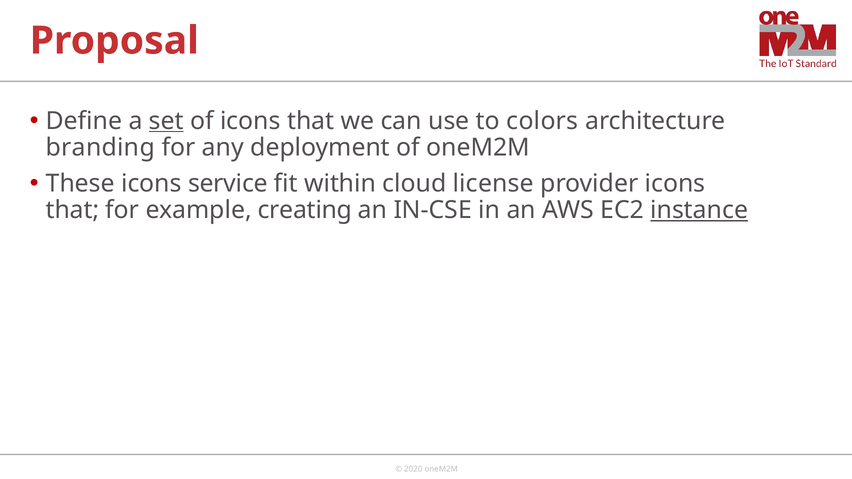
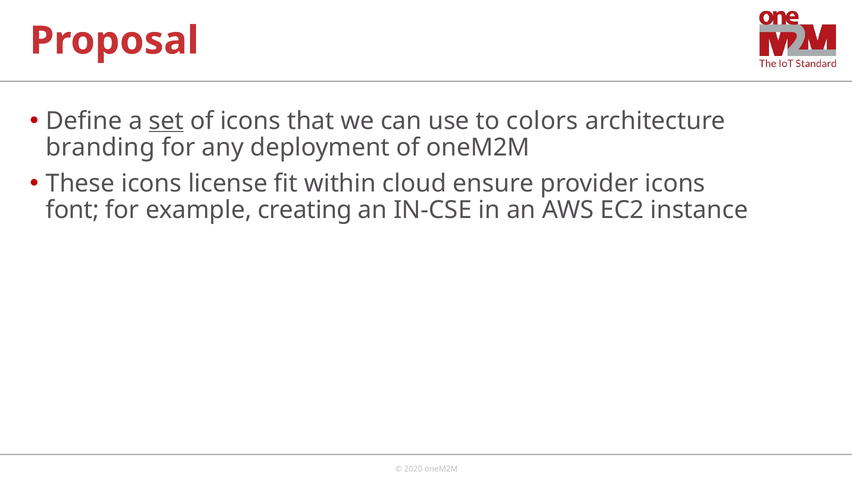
service: service -> license
license: license -> ensure
that at (72, 210): that -> font
instance underline: present -> none
